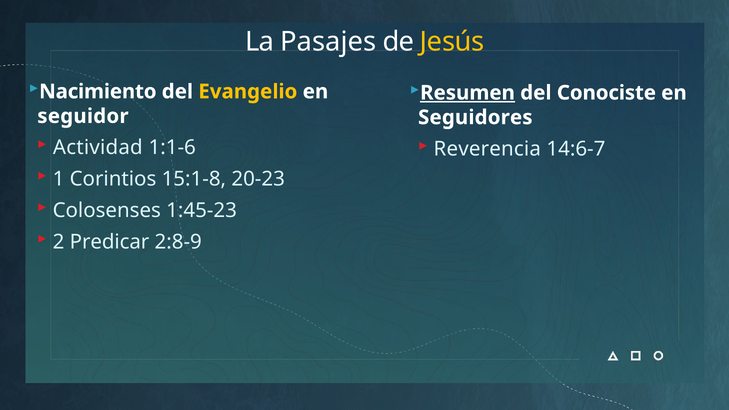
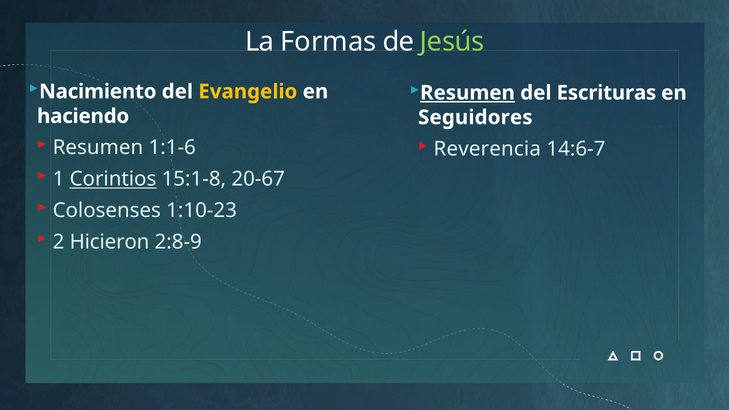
Pasajes: Pasajes -> Formas
Jesús colour: yellow -> light green
Conociste: Conociste -> Escrituras
seguidor: seguidor -> haciendo
Actividad at (98, 148): Actividad -> Resumen
Corintios underline: none -> present
20-23: 20-23 -> 20-67
1:45-23: 1:45-23 -> 1:10-23
Predicar: Predicar -> Hicieron
